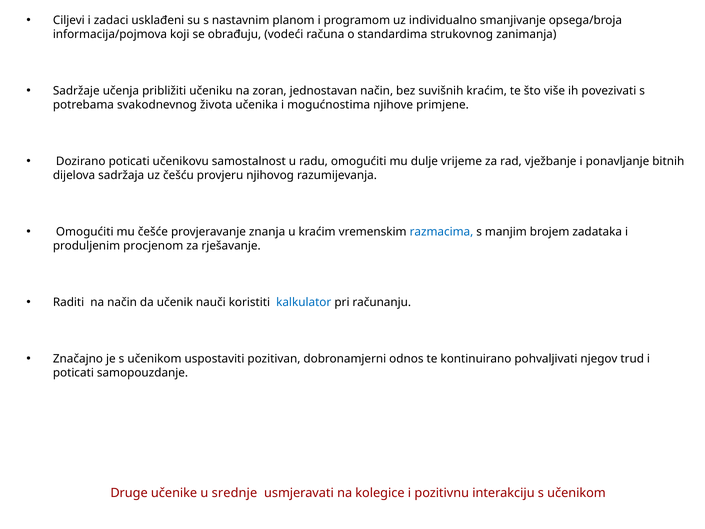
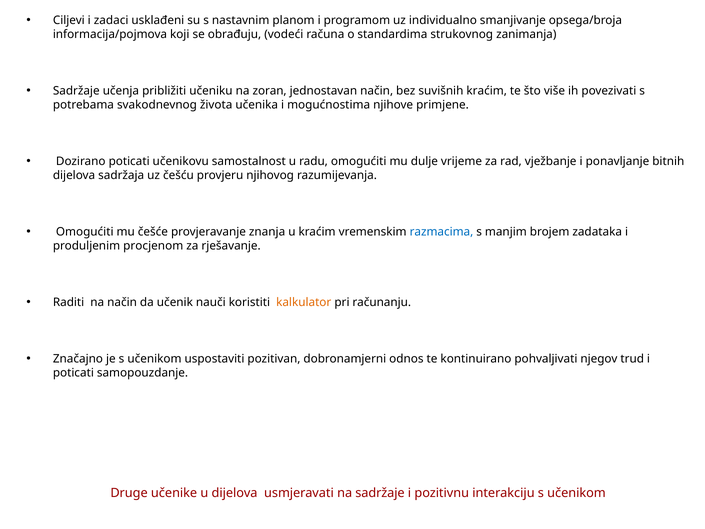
kalkulator colour: blue -> orange
u srednje: srednje -> dijelova
na kolegice: kolegice -> sadržaje
